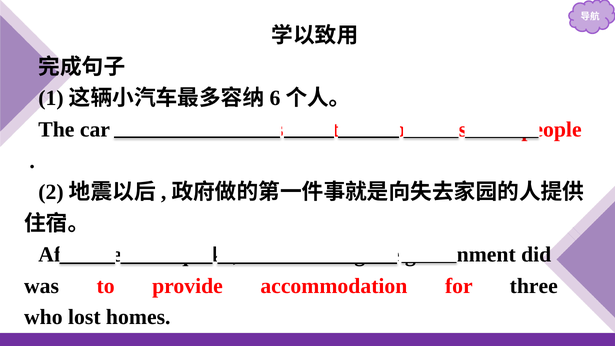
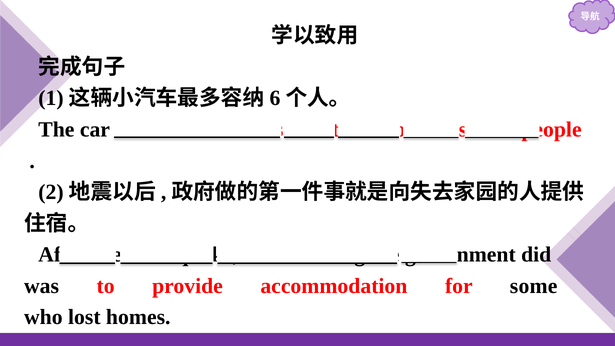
three: three -> some
